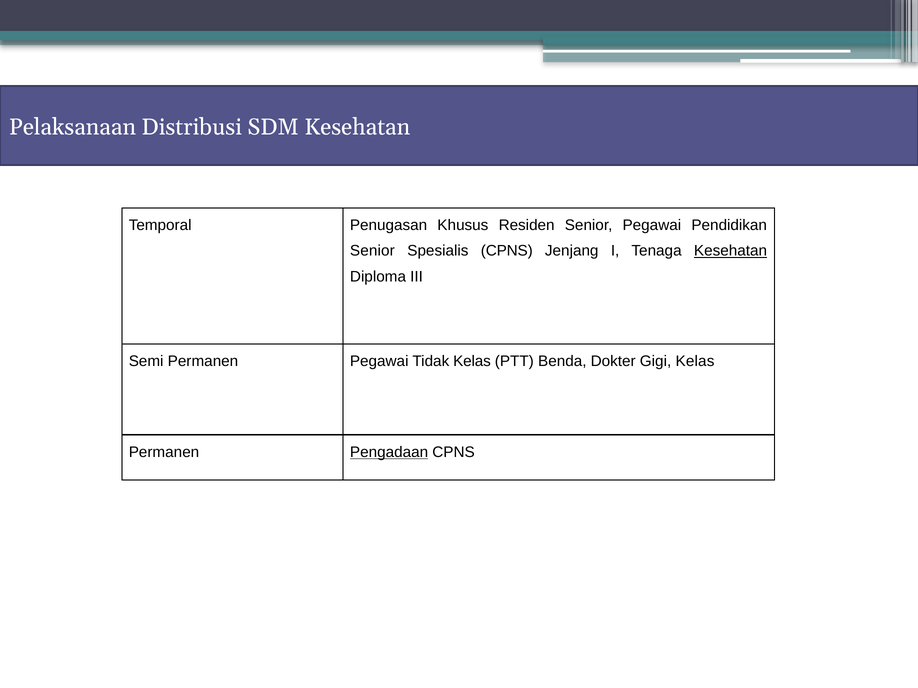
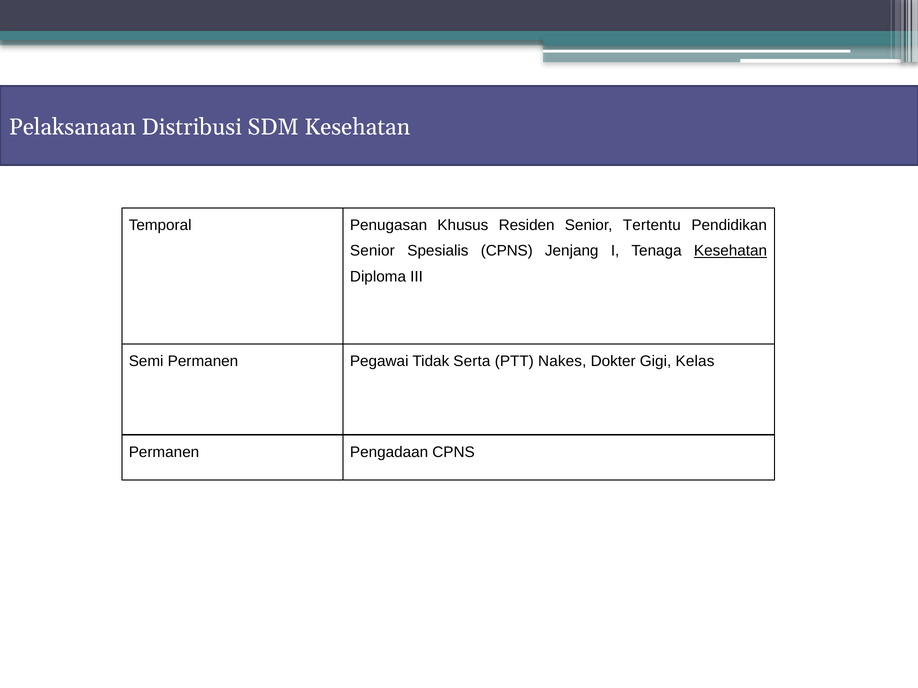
Senior Pegawai: Pegawai -> Tertentu
Tidak Kelas: Kelas -> Serta
Benda: Benda -> Nakes
Pengadaan underline: present -> none
